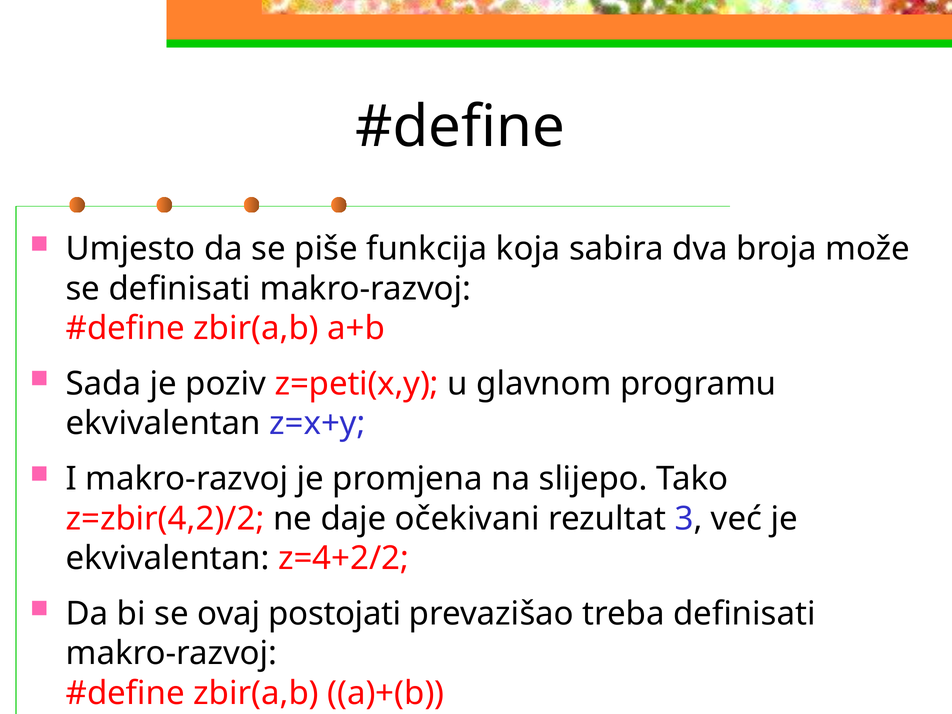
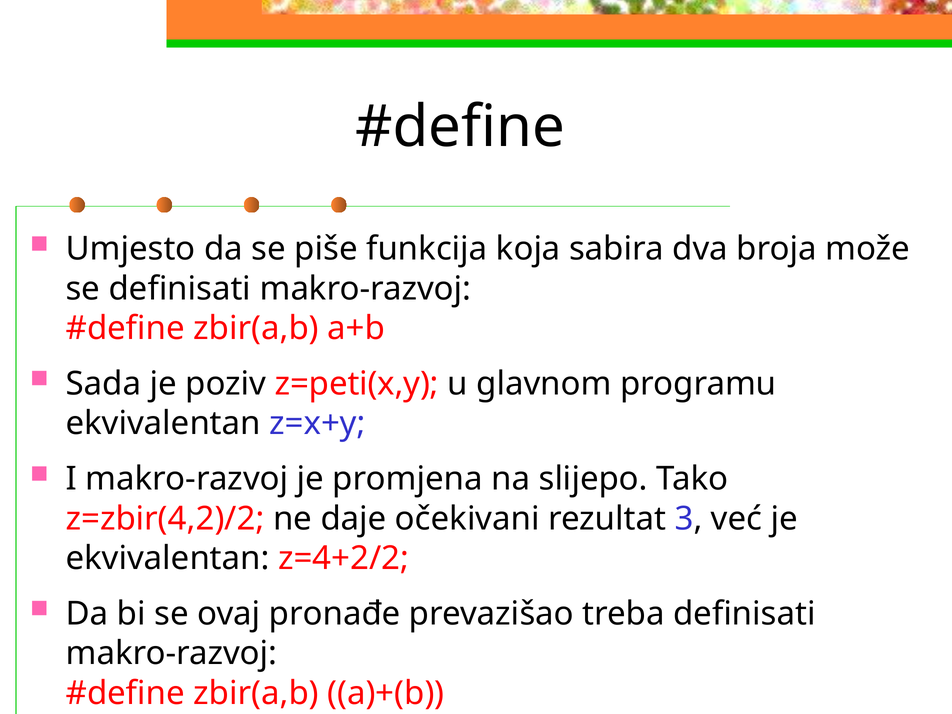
postojati: postojati -> pronađe
